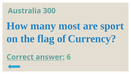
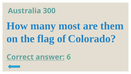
sport: sport -> them
Currency: Currency -> Colorado
